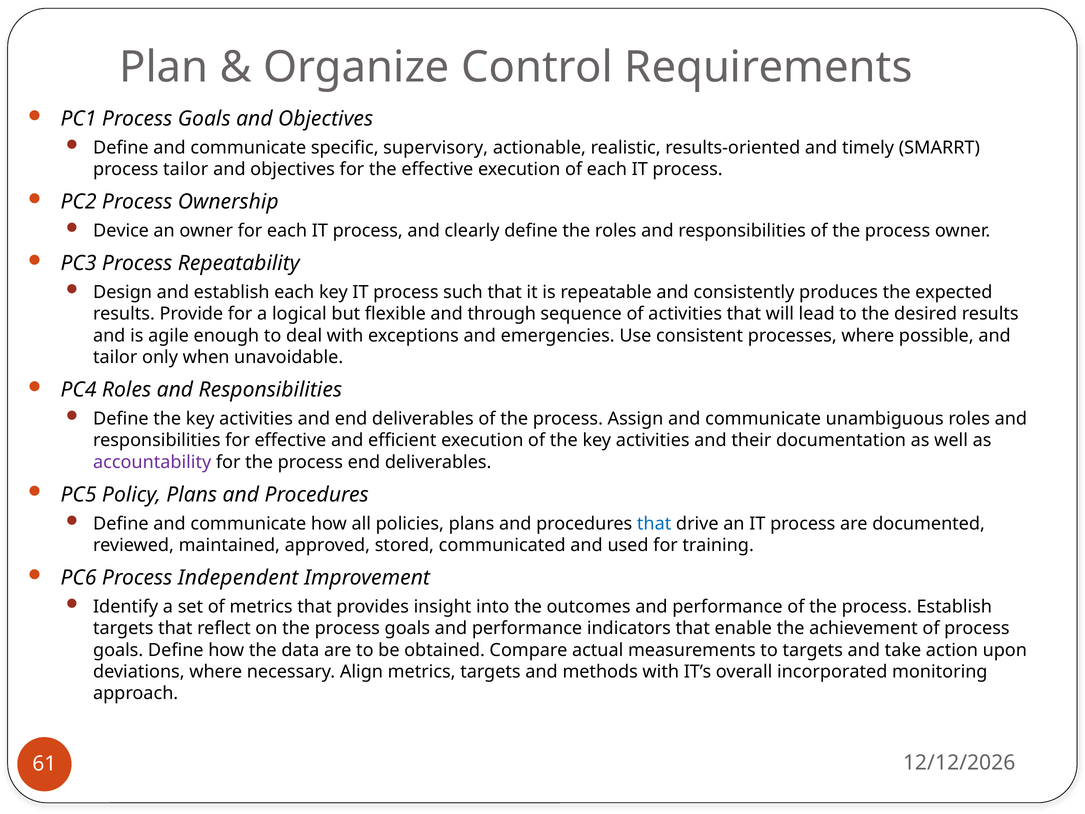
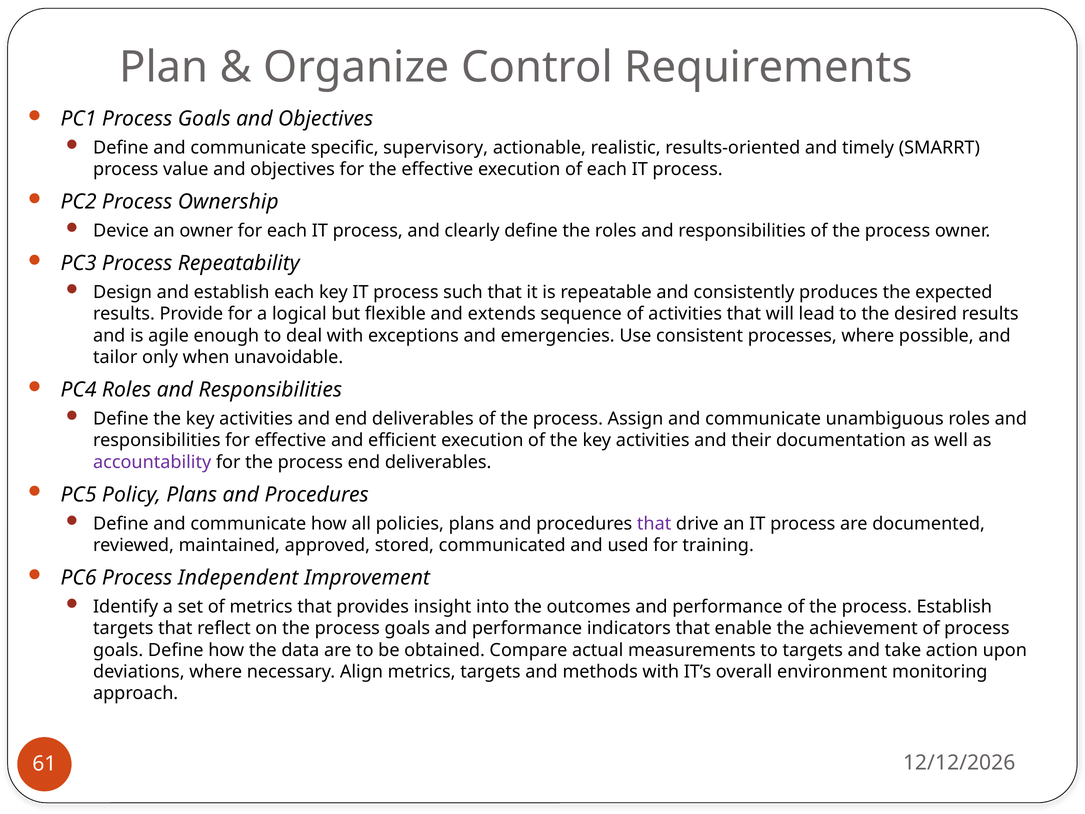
process tailor: tailor -> value
through: through -> extends
that at (654, 523) colour: blue -> purple
incorporated: incorporated -> environment
